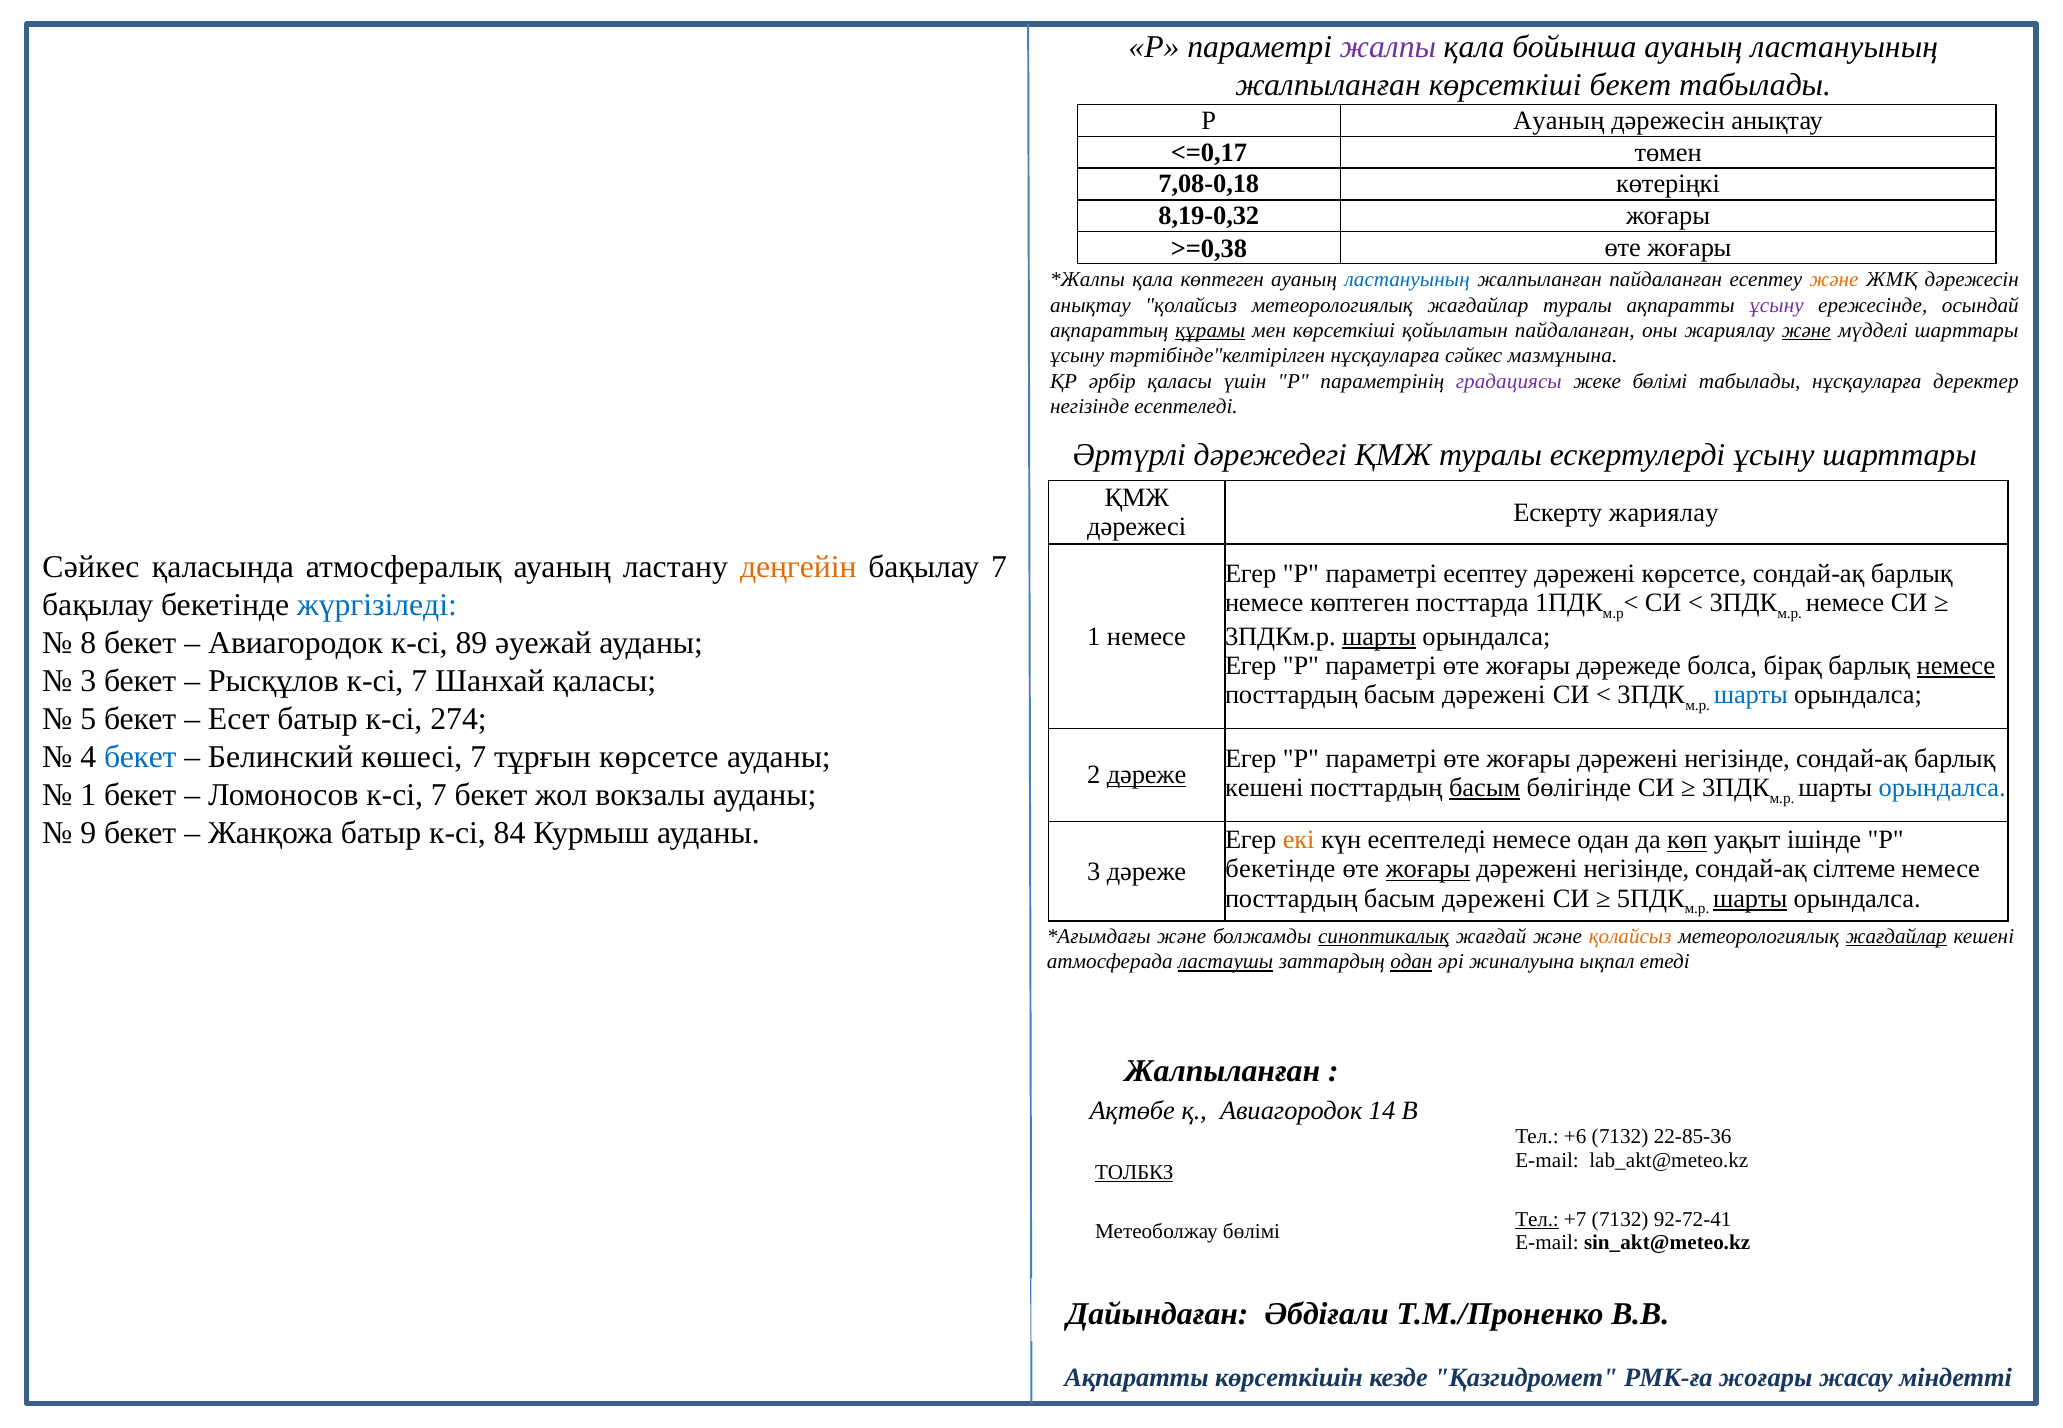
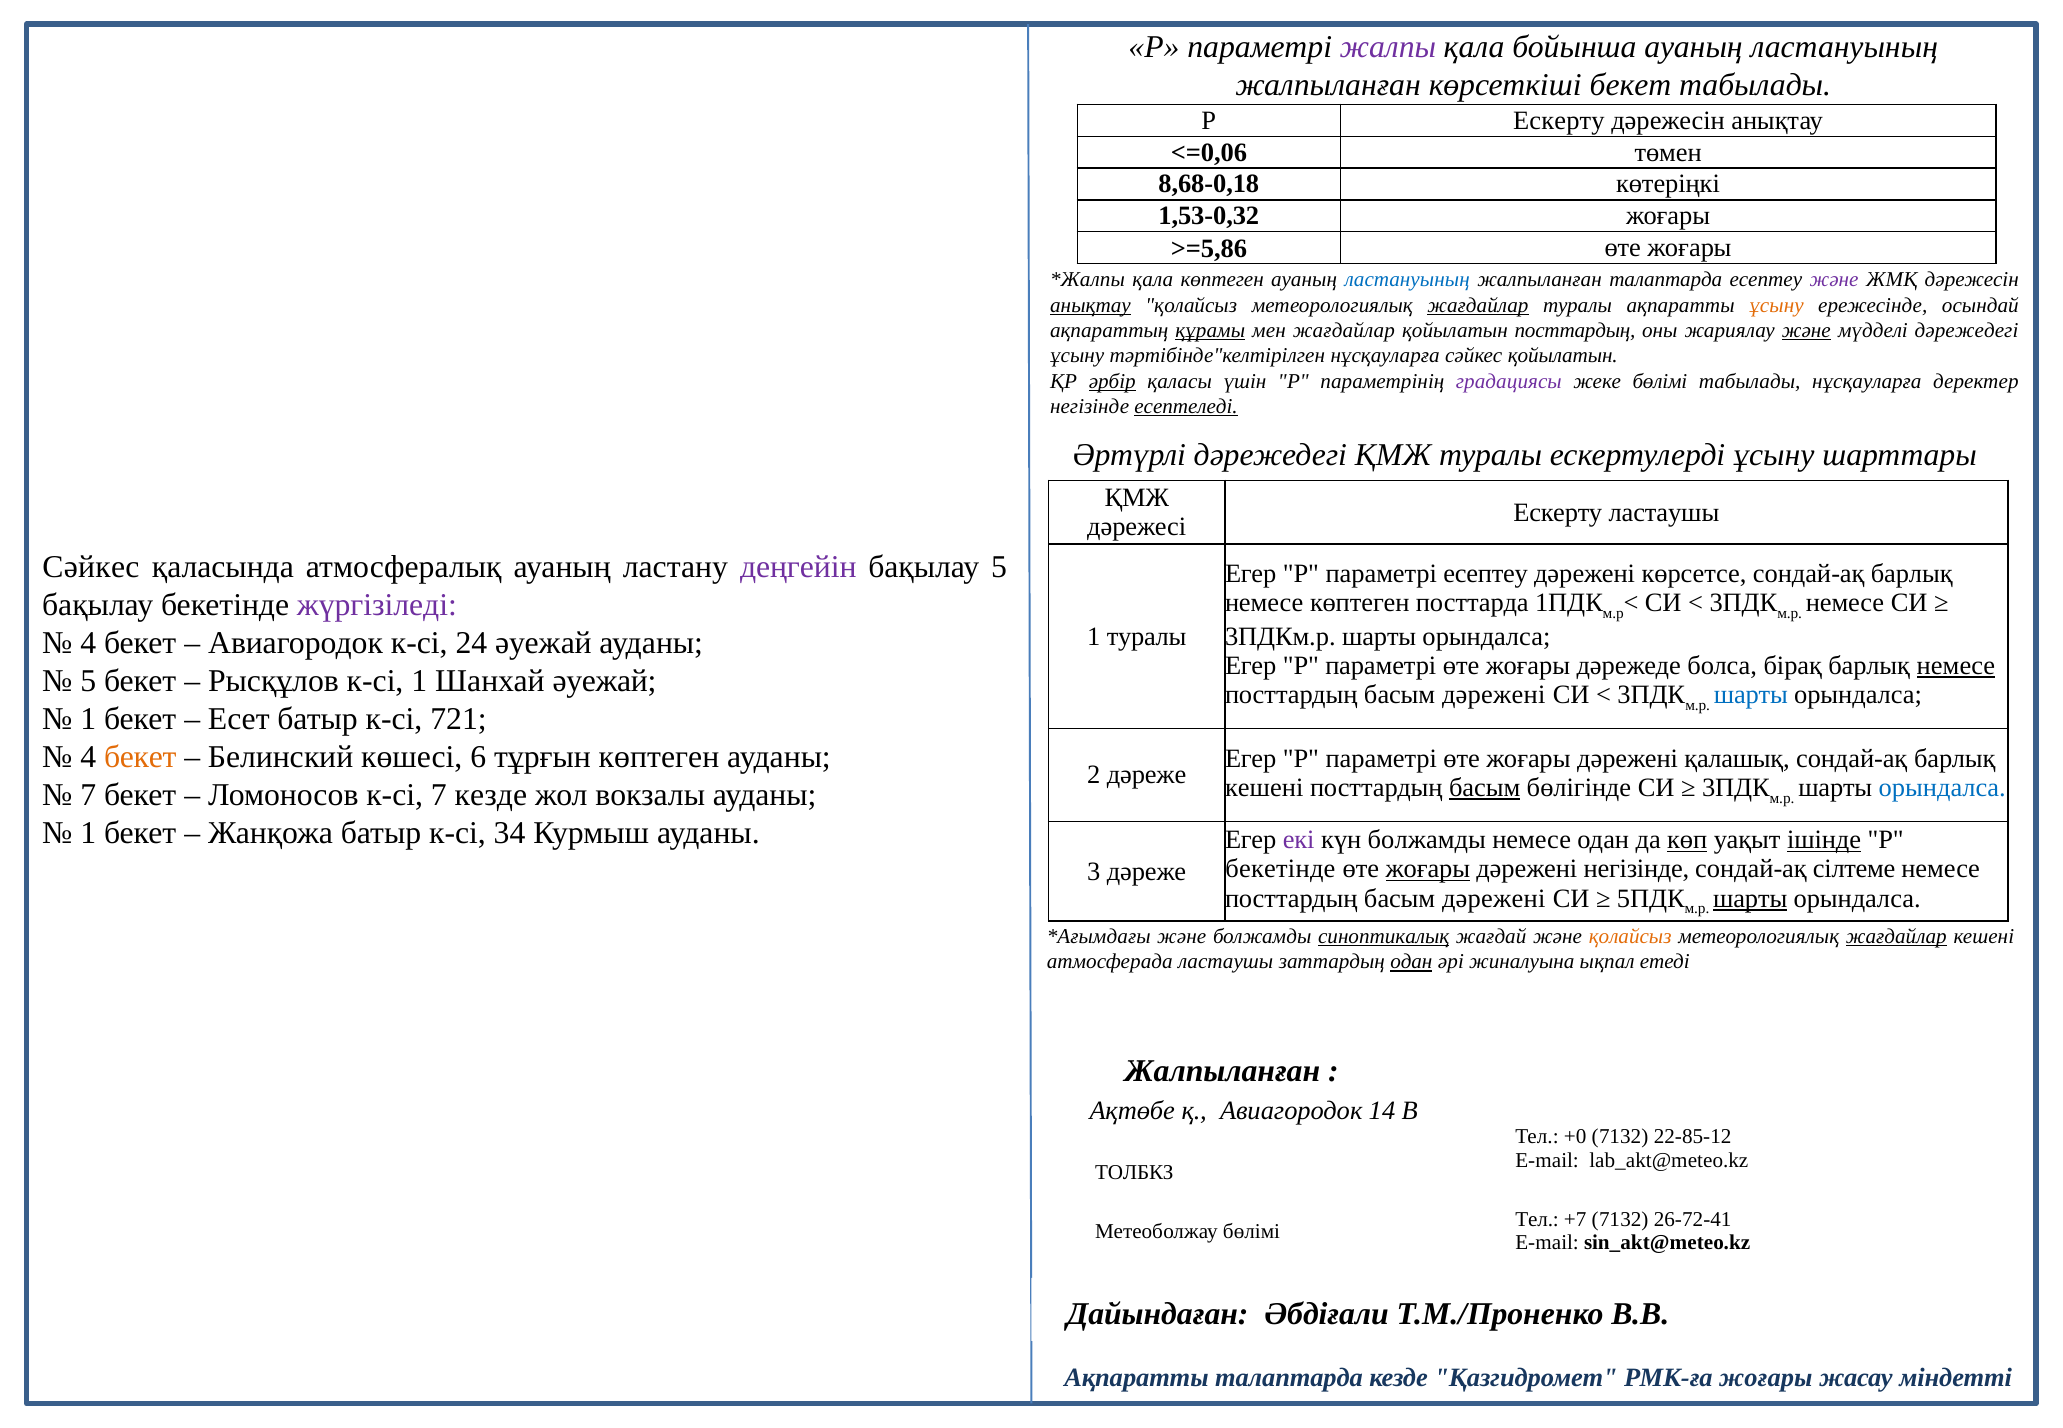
Р Ауаның: Ауаның -> Ескерту
<=0,17: <=0,17 -> <=0,06
7,08-0,18: 7,08-0,18 -> 8,68-0,18
8,19-0,32: 8,19-0,32 -> 1,53-0,32
>=0,38: >=0,38 -> >=5,86
жалпыланған пайдаланған: пайдаланған -> талаптарда
және at (1834, 280) colour: orange -> purple
анықтау at (1090, 305) underline: none -> present
жағдайлар at (1478, 305) underline: none -> present
ұсыну at (1777, 305) colour: purple -> orange
мен көрсеткіші: көрсеткіші -> жағдайлар
қойылатын пайдаланған: пайдаланған -> посттардың
мүдделі шарттары: шарттары -> дәрежедегі
сәйкес мазмұнына: мазмұнына -> қойылатын
әрбір underline: none -> present
есептеледі at (1186, 407) underline: none -> present
Ескерту жариялау: жариялау -> ластаушы
деңгейін colour: orange -> purple
бақылау 7: 7 -> 5
жүргізіледі colour: blue -> purple
1 немесе: немесе -> туралы
шарты at (1379, 637) underline: present -> none
8 at (88, 643): 8 -> 4
89: 89 -> 24
3 at (88, 681): 3 -> 5
Рысқұлов к-сі 7: 7 -> 1
Шанхай қаласы: қаласы -> әуежай
5 at (88, 719): 5 -> 1
274: 274 -> 721
бекет at (140, 757) colour: blue -> orange
көшесі 7: 7 -> 6
тұрғын көрсетсе: көрсетсе -> көптеген
негізінде at (1737, 759): негізінде -> қалашық
дәреже at (1147, 775) underline: present -> none
1 at (88, 795): 1 -> 7
7 бекет: бекет -> кезде
9 at (88, 833): 9 -> 1
84: 84 -> 34
екі colour: orange -> purple
күн есептеледі: есептеледі -> болжамды
ішінде underline: none -> present
ластаушы at (1226, 962) underline: present -> none
+6: +6 -> +0
22-85-36: 22-85-36 -> 22-85-12
ТОЛБКЗ underline: present -> none
Тел at (1537, 1219) underline: present -> none
92-72-41: 92-72-41 -> 26-72-41
Ақпаратты көрсеткішін: көрсеткішін -> талаптарда
